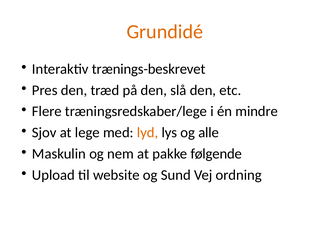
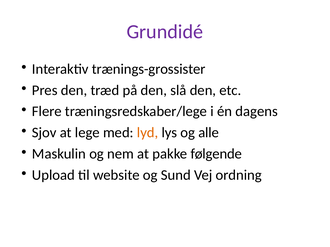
Grundidé colour: orange -> purple
trænings-beskrevet: trænings-beskrevet -> trænings-grossister
mindre: mindre -> dagens
